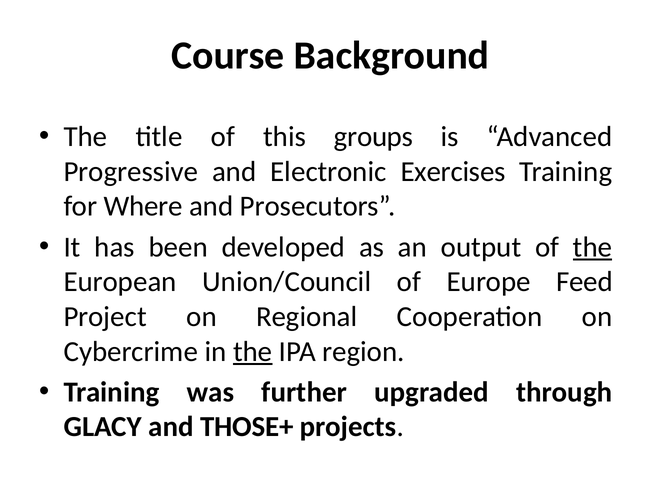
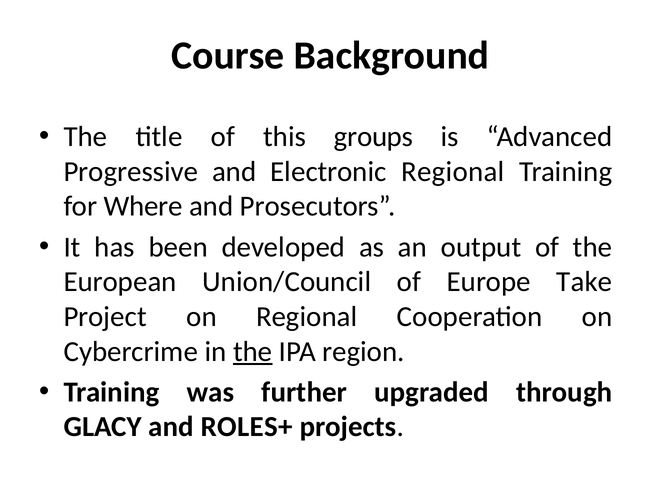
Electronic Exercises: Exercises -> Regional
the at (593, 247) underline: present -> none
Feed: Feed -> Take
THOSE+: THOSE+ -> ROLES+
